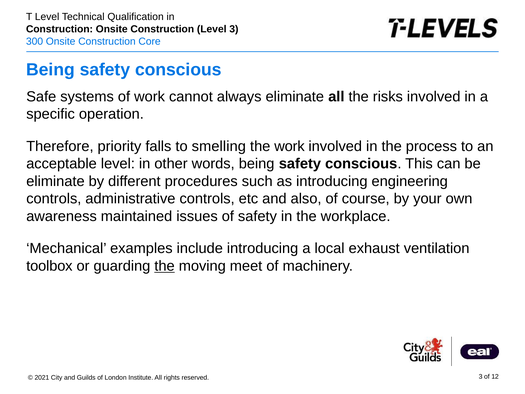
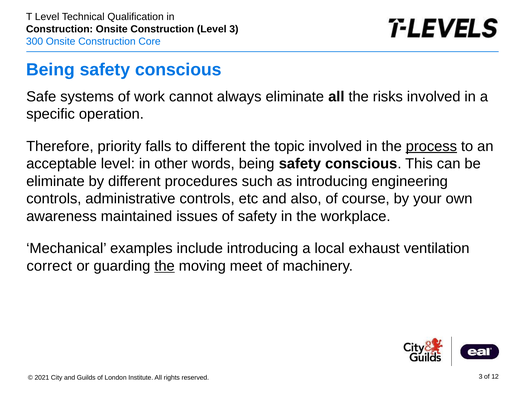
to smelling: smelling -> different
the work: work -> topic
process underline: none -> present
toolbox: toolbox -> correct
